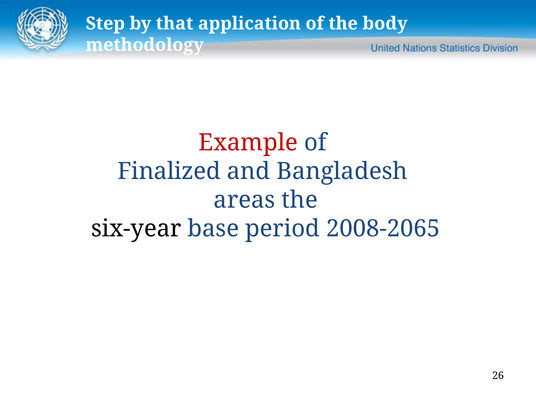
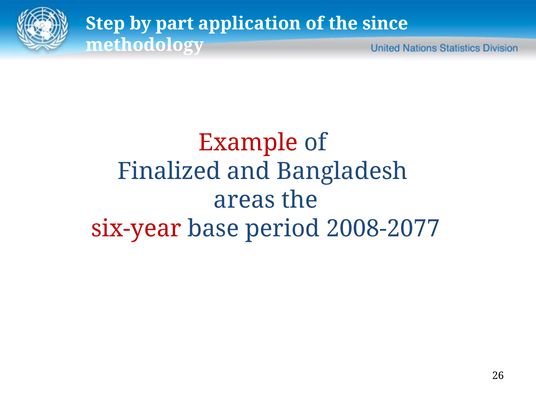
that: that -> part
body: body -> since
six-year colour: black -> red
2008-2065: 2008-2065 -> 2008-2077
